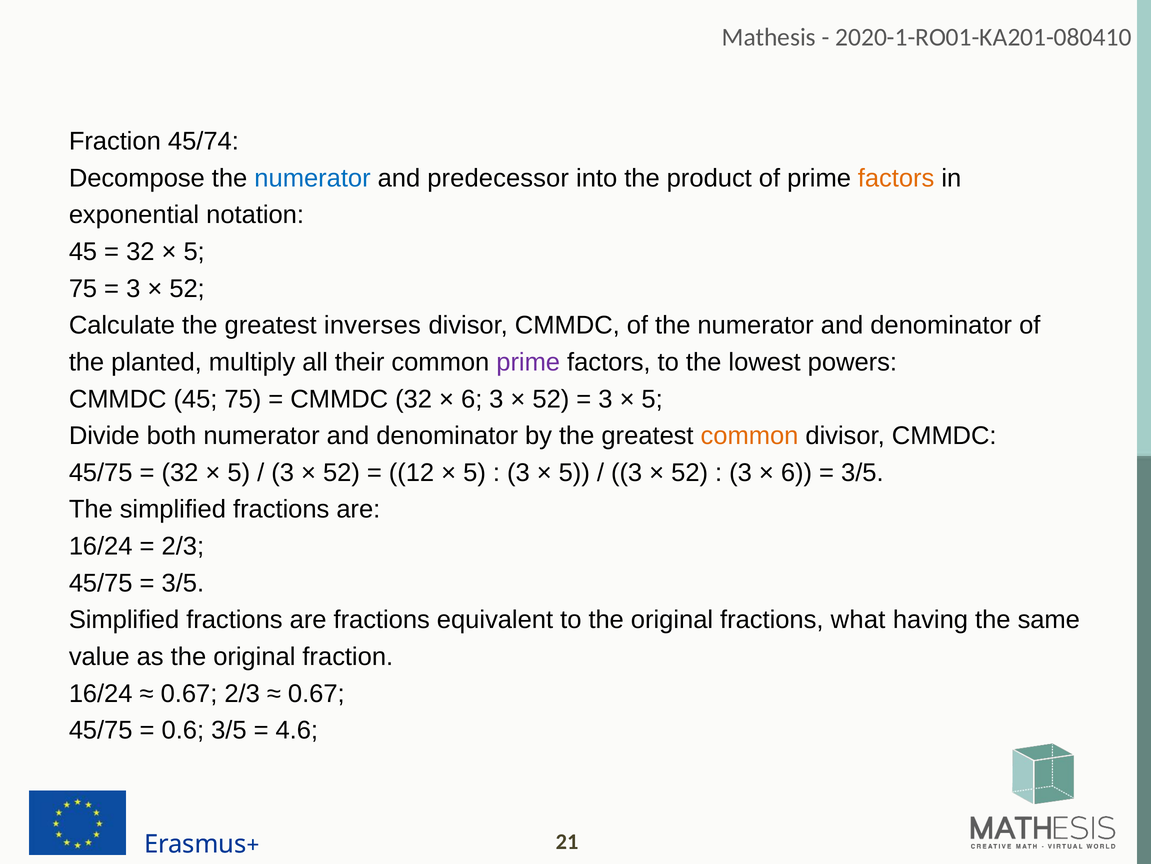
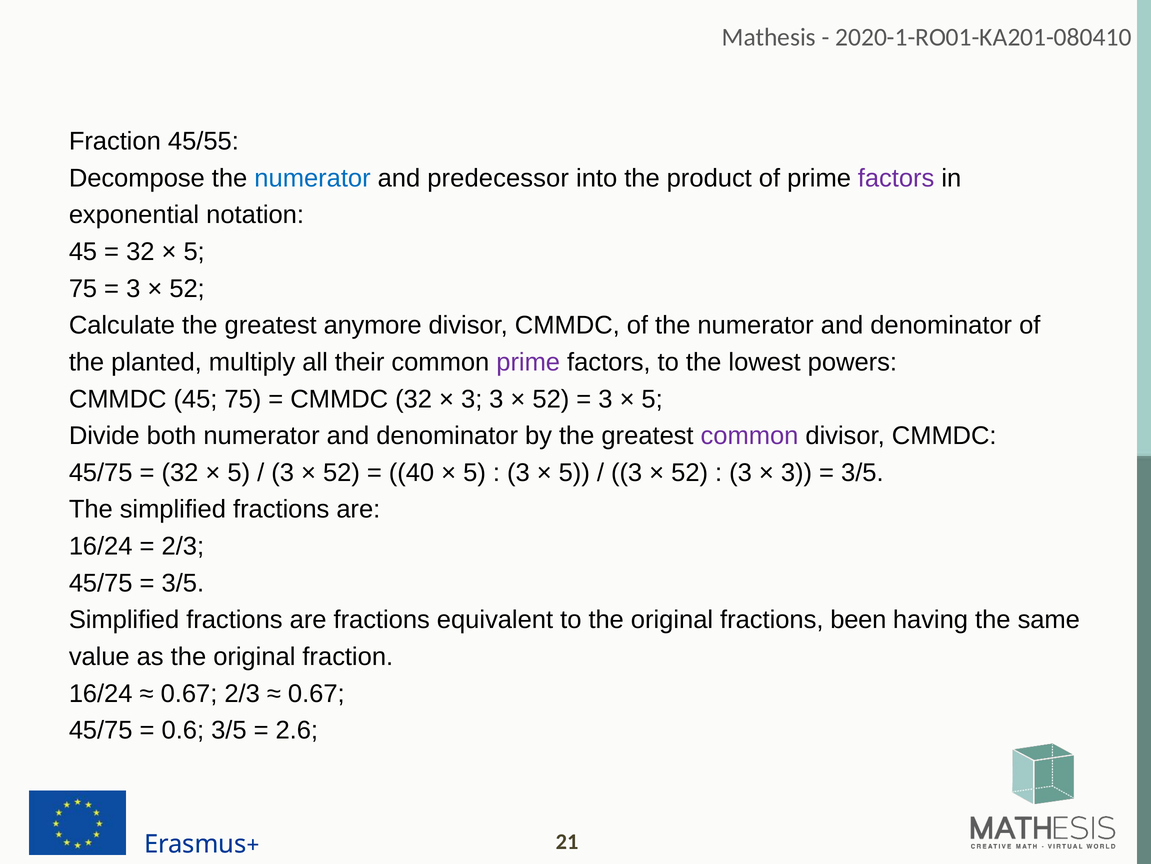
45/74: 45/74 -> 45/55
factors at (896, 178) colour: orange -> purple
inverses: inverses -> anymore
6 at (472, 399): 6 -> 3
common at (750, 436) colour: orange -> purple
12: 12 -> 40
6 at (797, 472): 6 -> 3
what: what -> been
4.6: 4.6 -> 2.6
